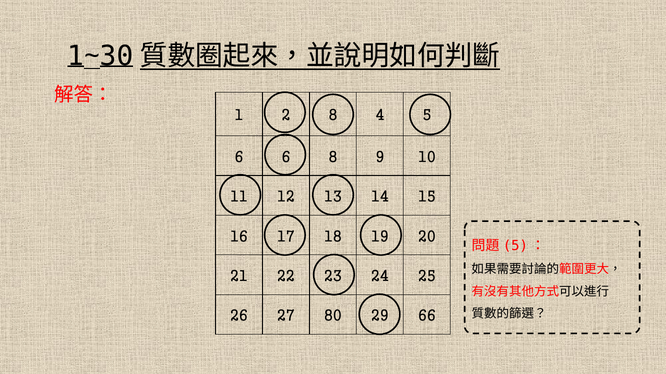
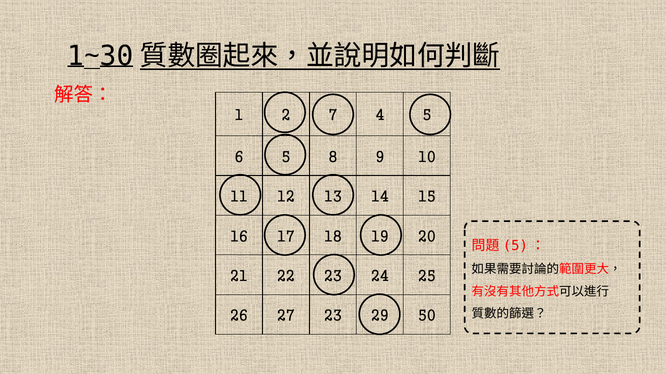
2 8: 8 -> 7
6 6: 6 -> 5
27 80: 80 -> 23
66: 66 -> 50
